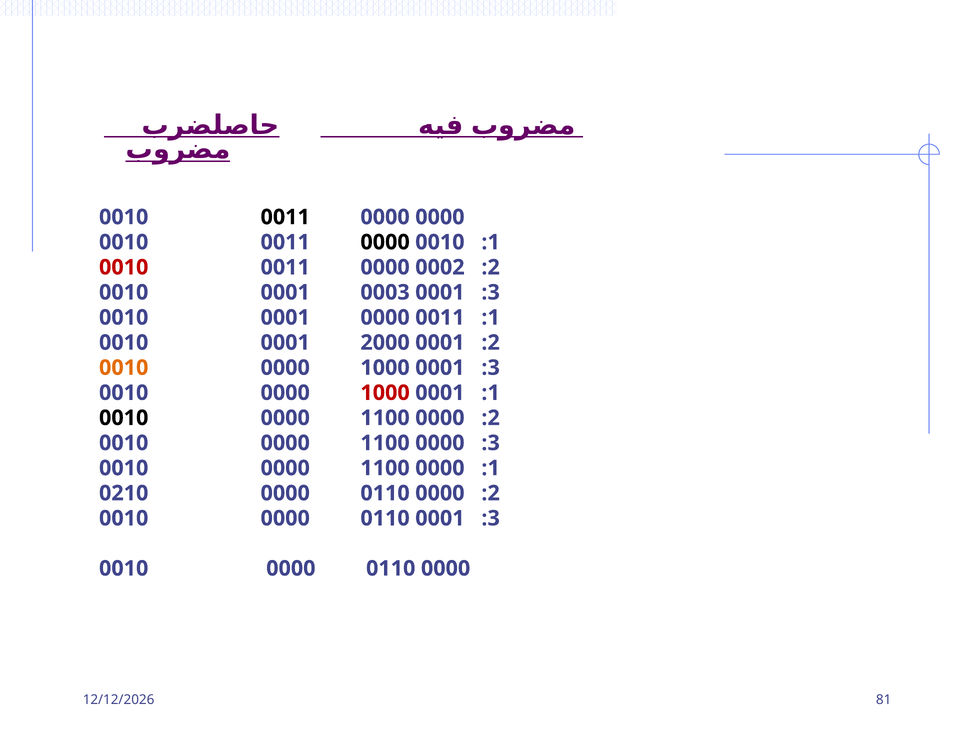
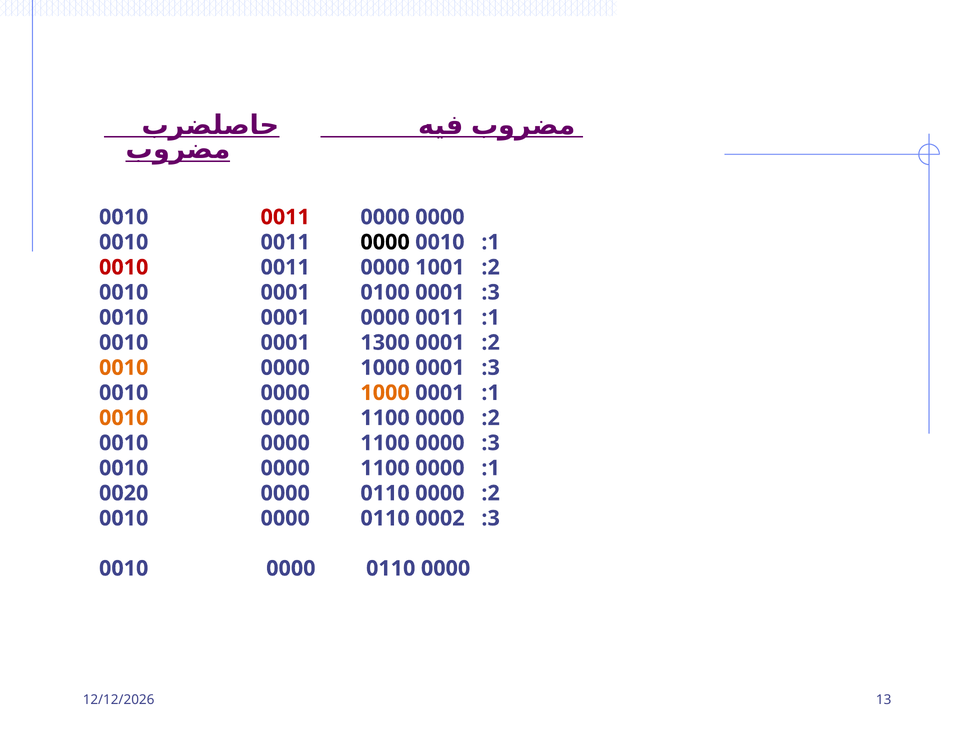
0011 at (285, 217) colour: black -> red
0002: 0002 -> 1001
0003: 0003 -> 0100
2000: 2000 -> 1300
1000 at (385, 393) colour: red -> orange
0010 at (124, 418) colour: black -> orange
0210: 0210 -> 0020
0001 at (440, 519): 0001 -> 0002
81: 81 -> 13
